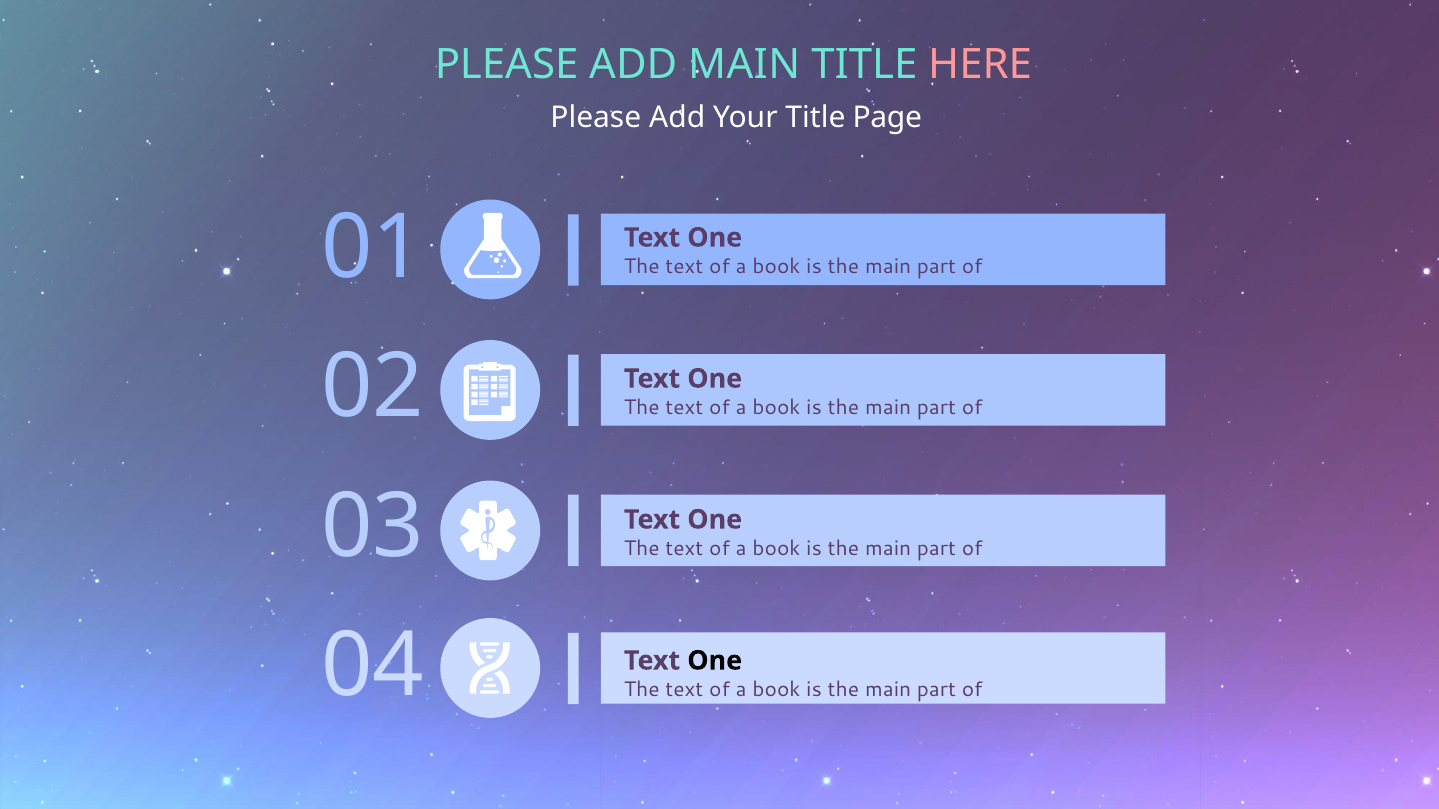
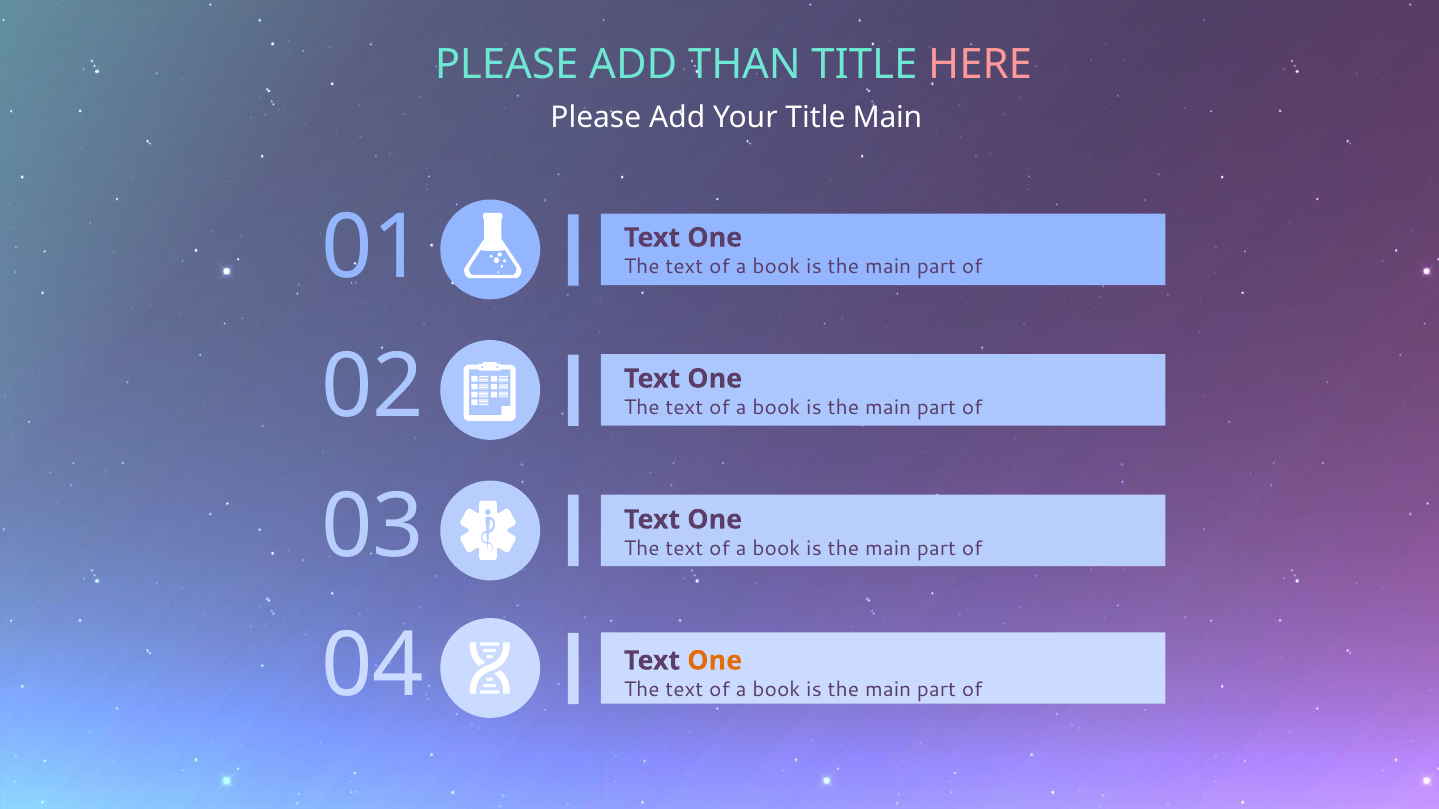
ADD MAIN: MAIN -> THAN
Title Page: Page -> Main
One at (715, 661) colour: black -> orange
